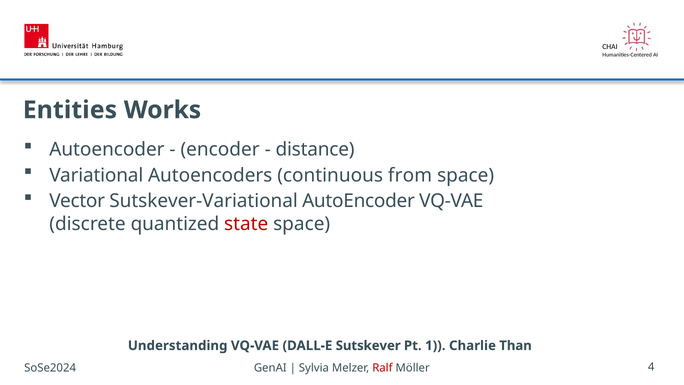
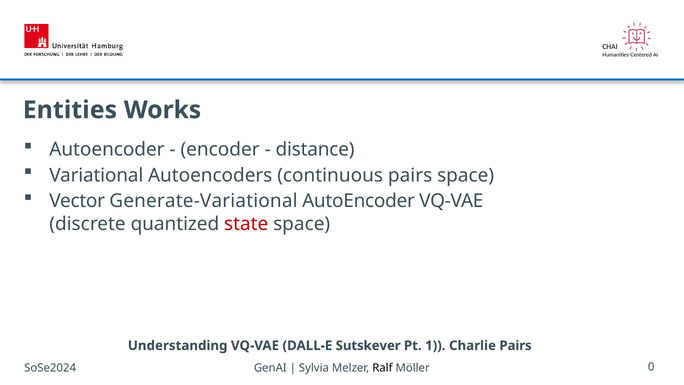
continuous from: from -> pairs
Sutskever-Variational: Sutskever-Variational -> Generate-Variational
Charlie Than: Than -> Pairs
Ralf colour: red -> black
4: 4 -> 0
